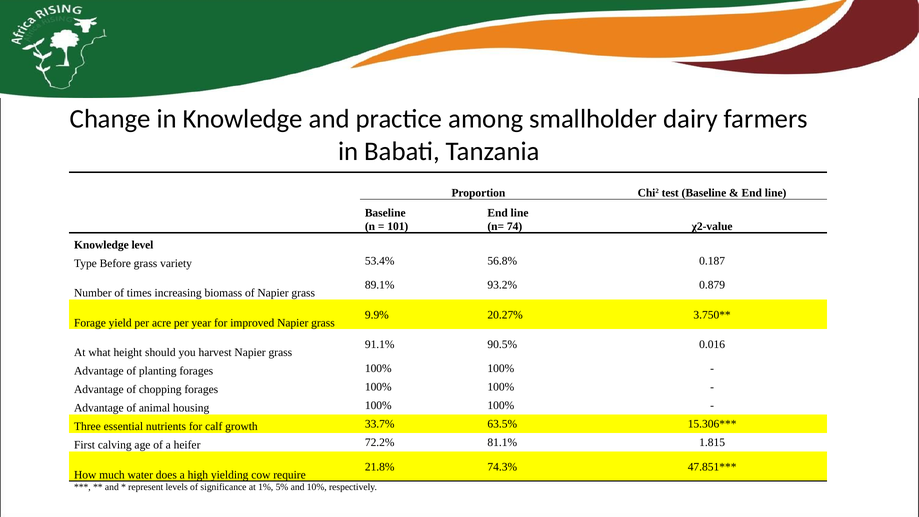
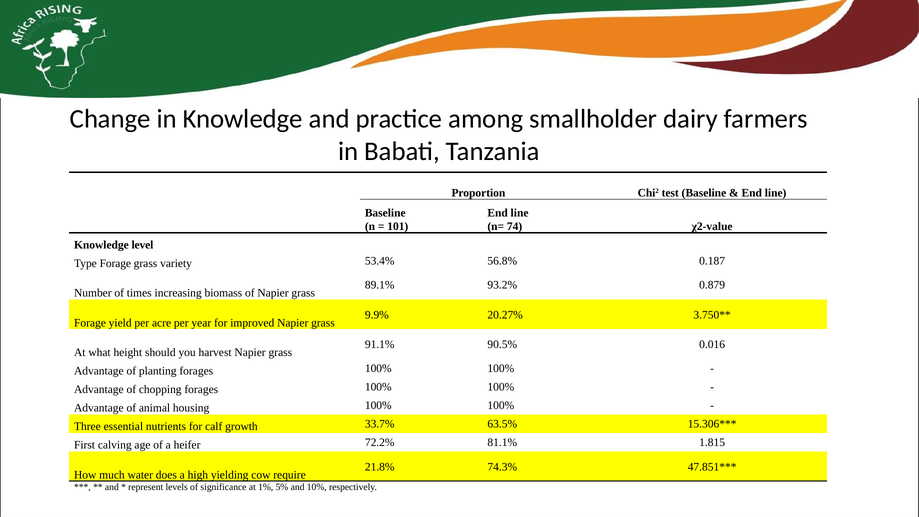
Type Before: Before -> Forage
